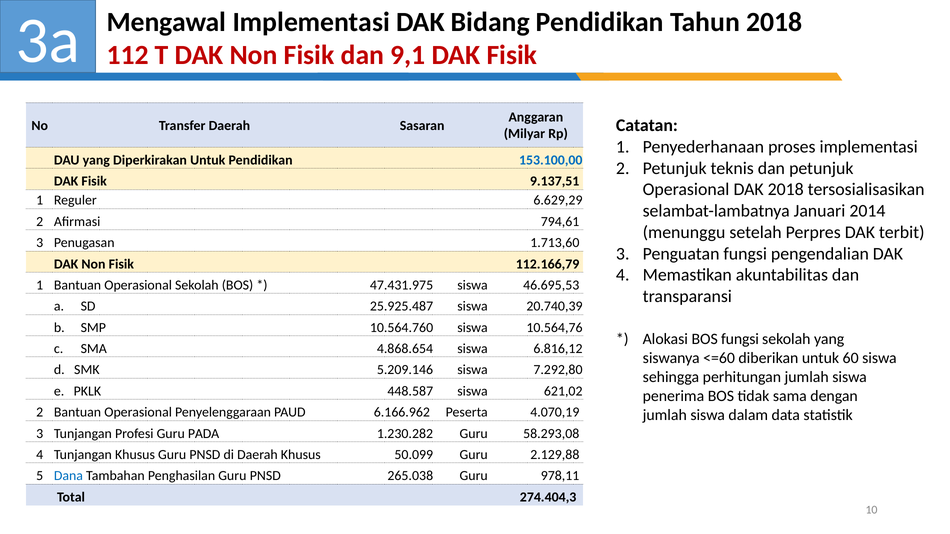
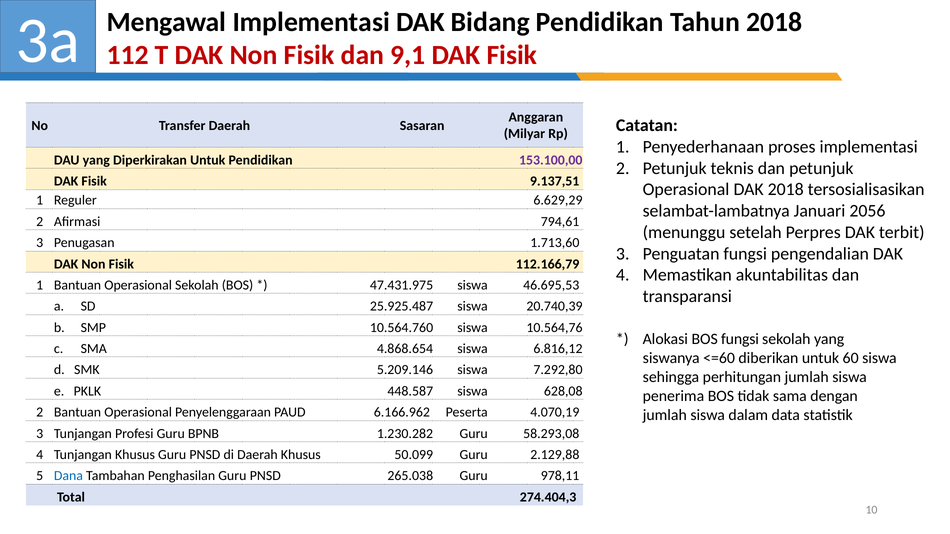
153.100,00 colour: blue -> purple
2014: 2014 -> 2056
621,02: 621,02 -> 628,08
PADA: PADA -> BPNB
